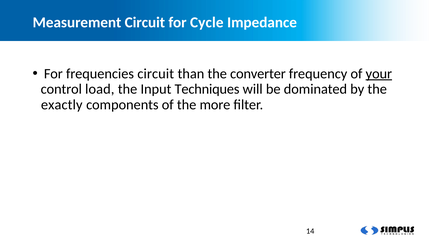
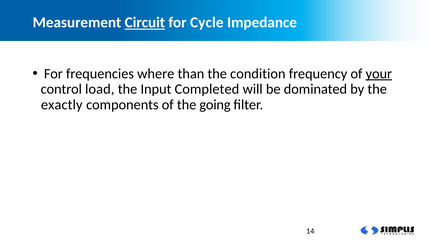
Circuit at (145, 23) underline: none -> present
frequencies circuit: circuit -> where
converter: converter -> condition
Techniques: Techniques -> Completed
more: more -> going
